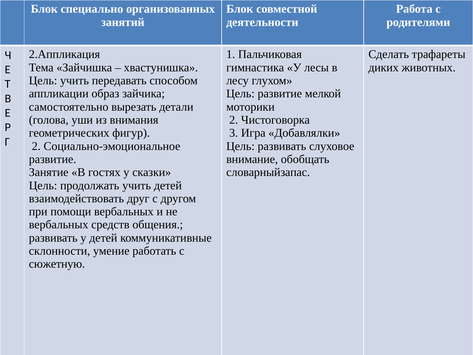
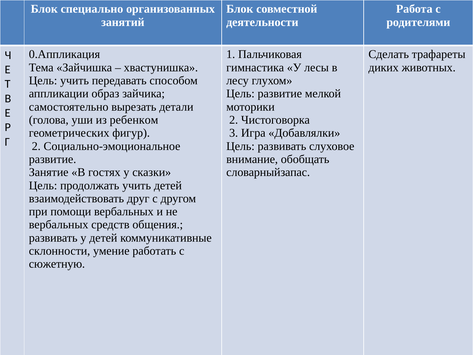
2.Аппликация: 2.Аппликация -> 0.Аппликация
внимания: внимания -> ребенком
